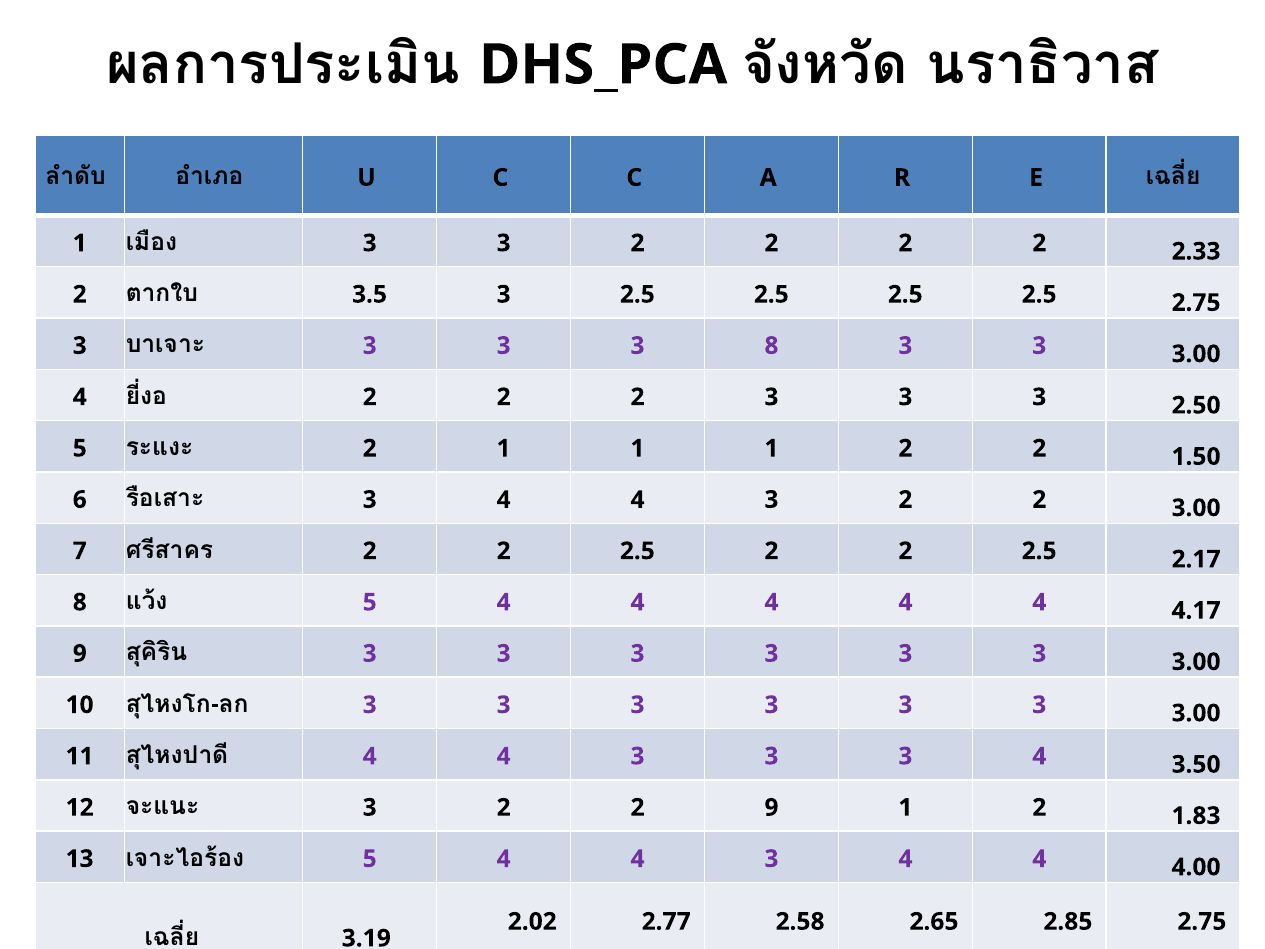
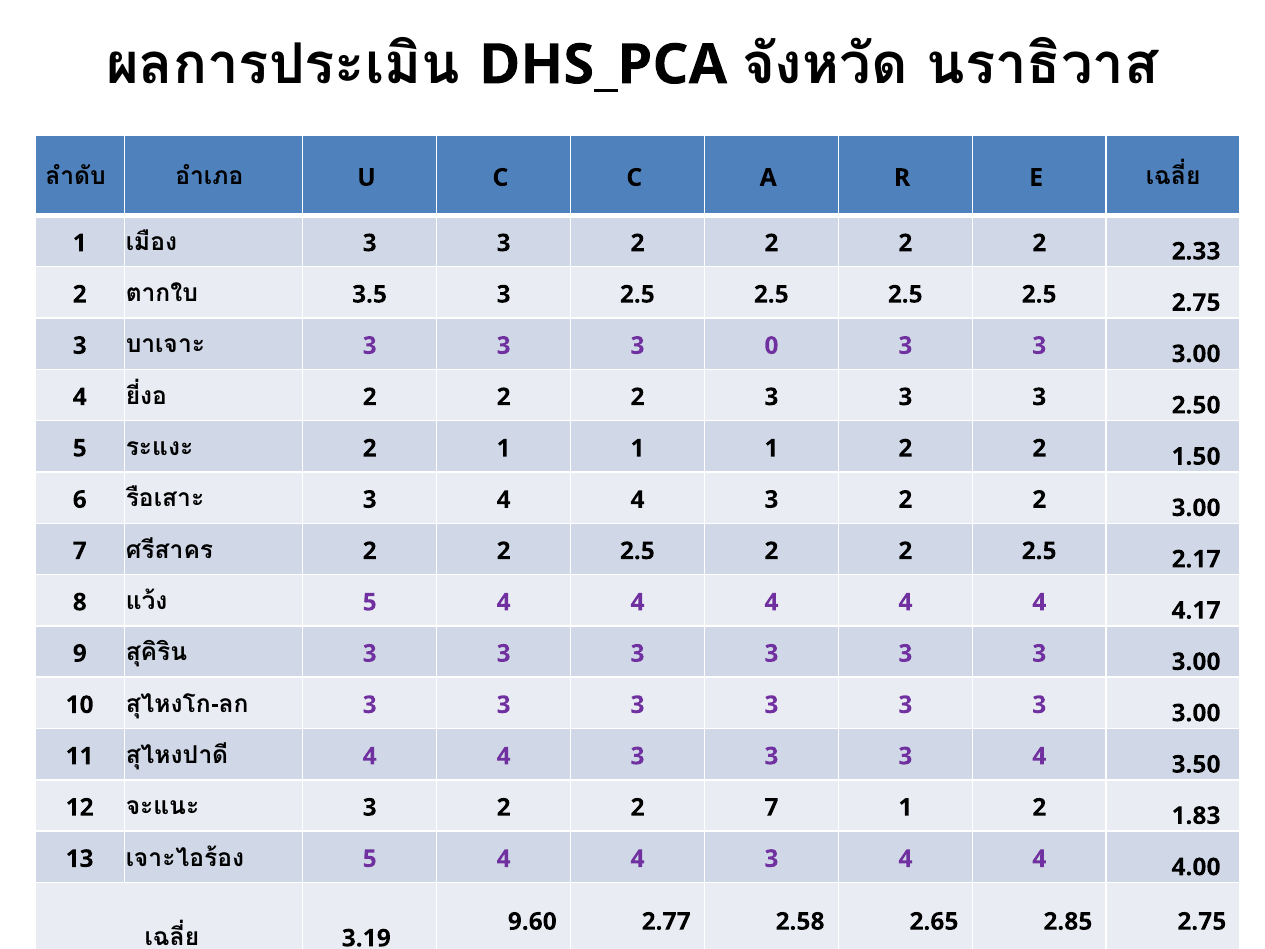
3 8: 8 -> 0
2 9: 9 -> 7
2.02: 2.02 -> 9.60
